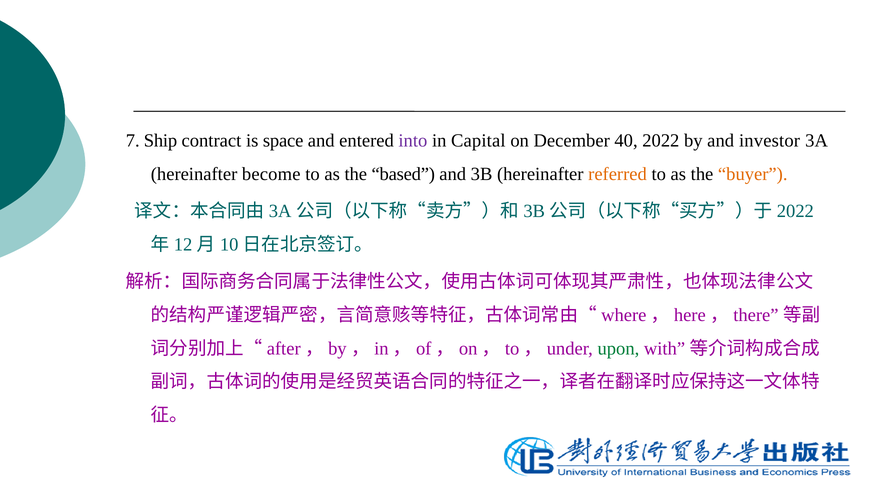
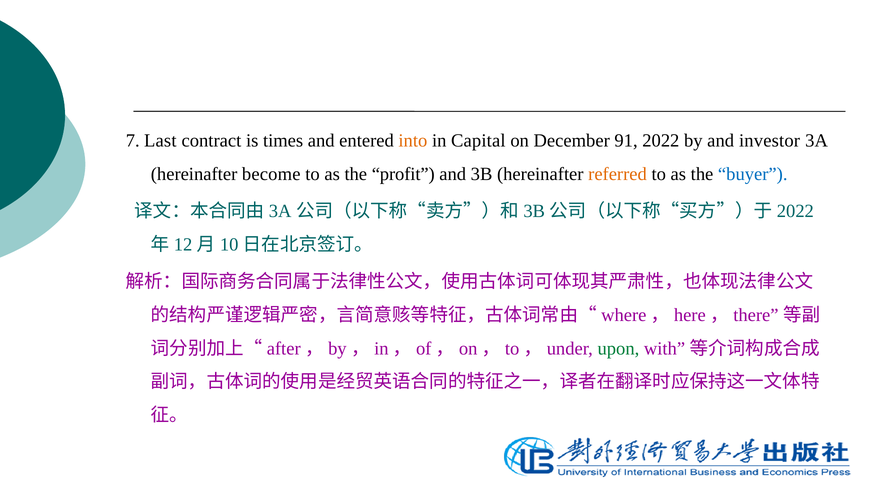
Ship: Ship -> Last
space: space -> times
into colour: purple -> orange
40: 40 -> 91
based: based -> profit
buyer colour: orange -> blue
